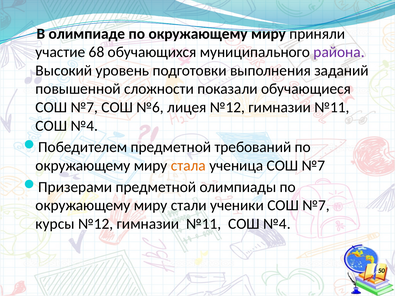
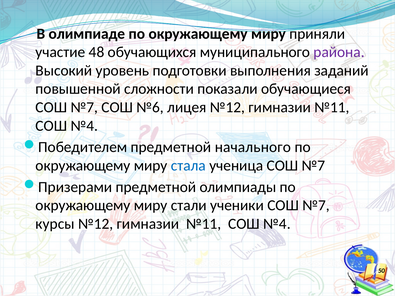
68: 68 -> 48
требований: требований -> начального
стала colour: orange -> blue
